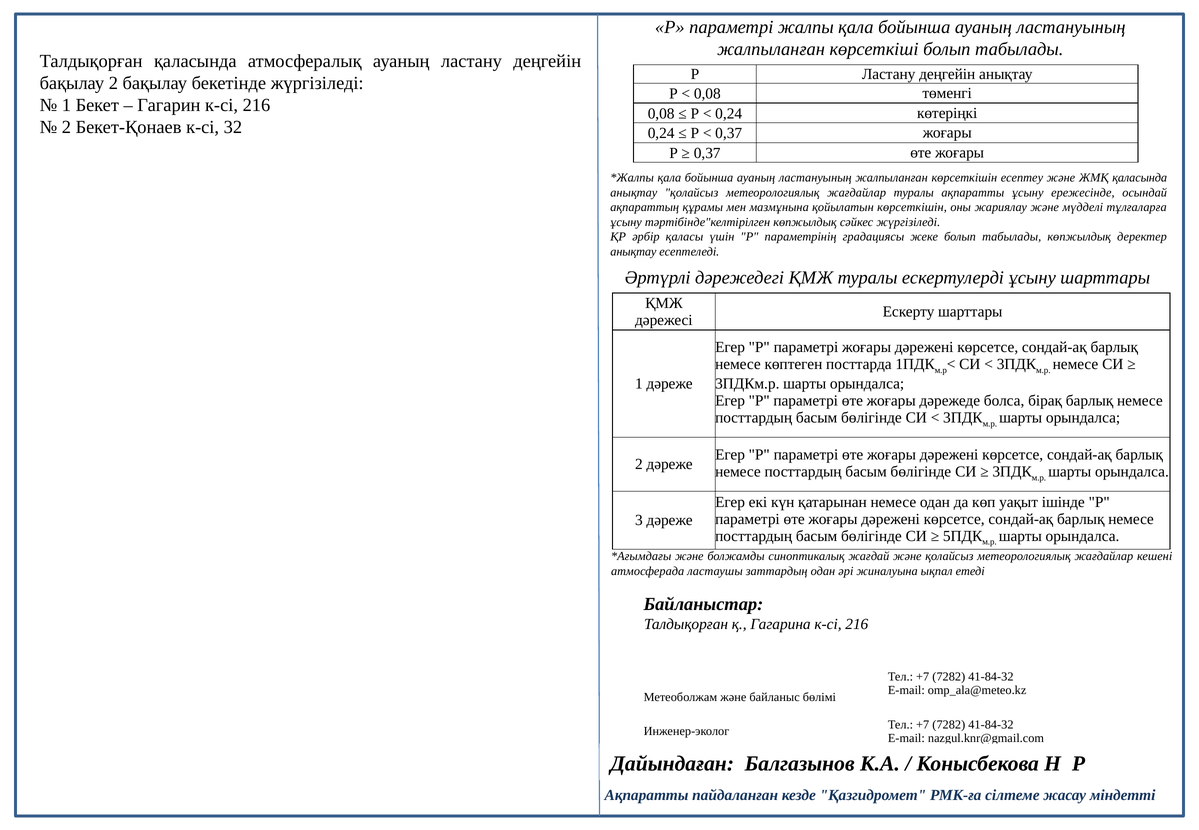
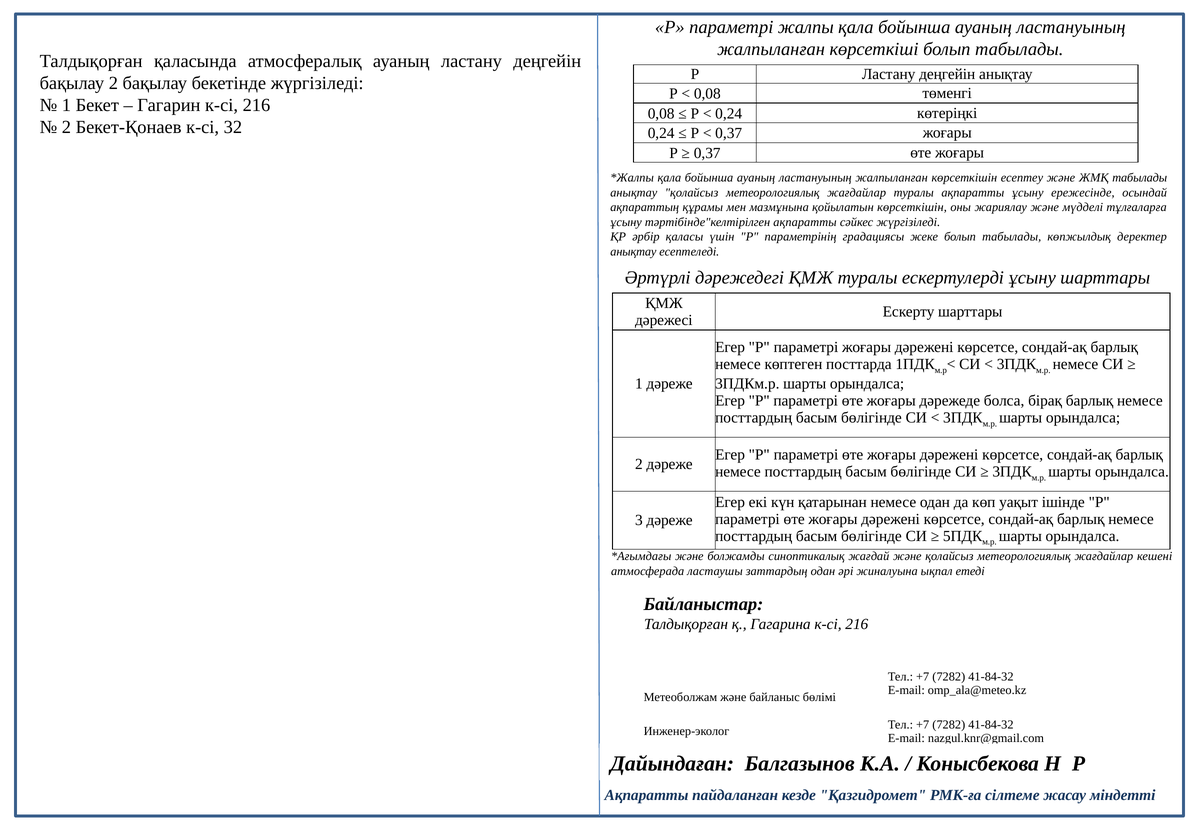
ЖМҚ қаласында: қаласында -> табылады
тәртібінде"келтірілген көпжылдық: көпжылдық -> ақпаратты
